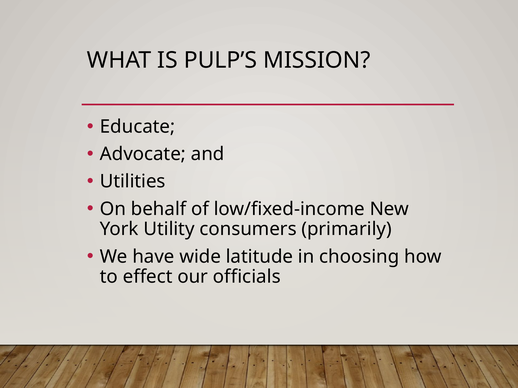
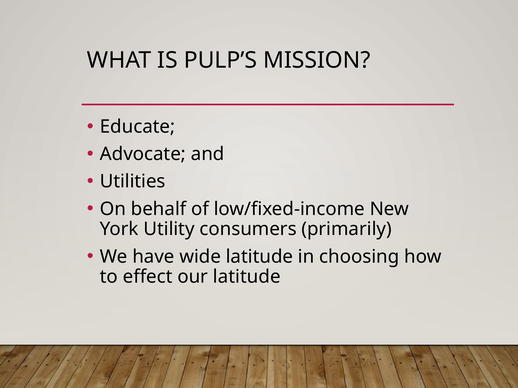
our officials: officials -> latitude
